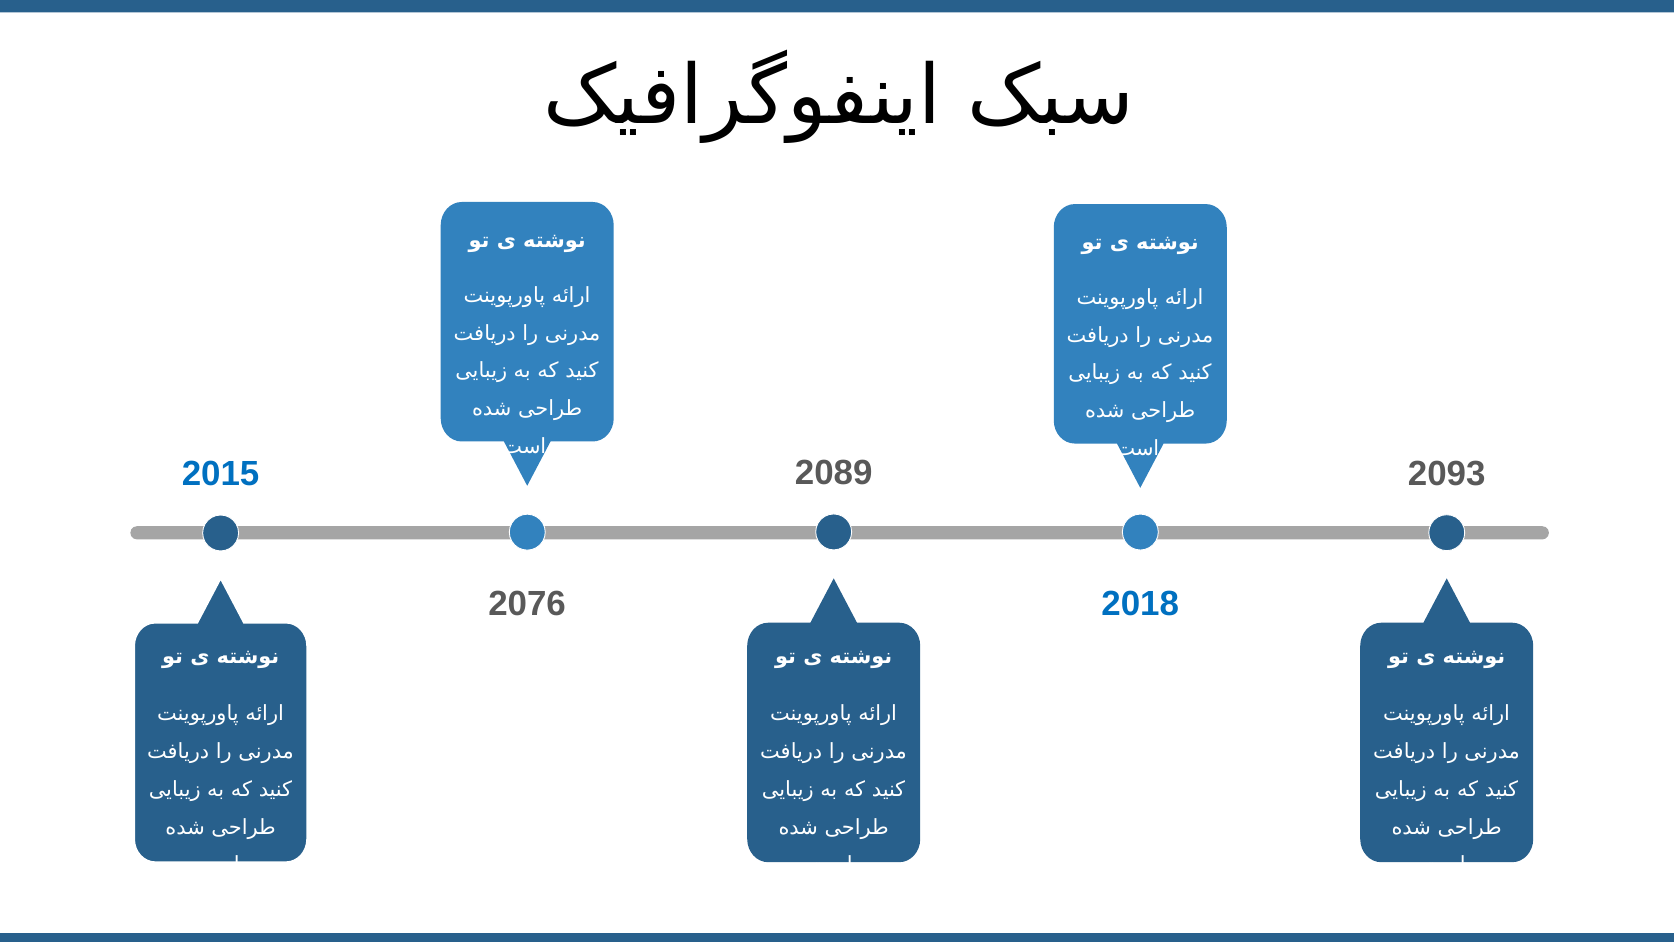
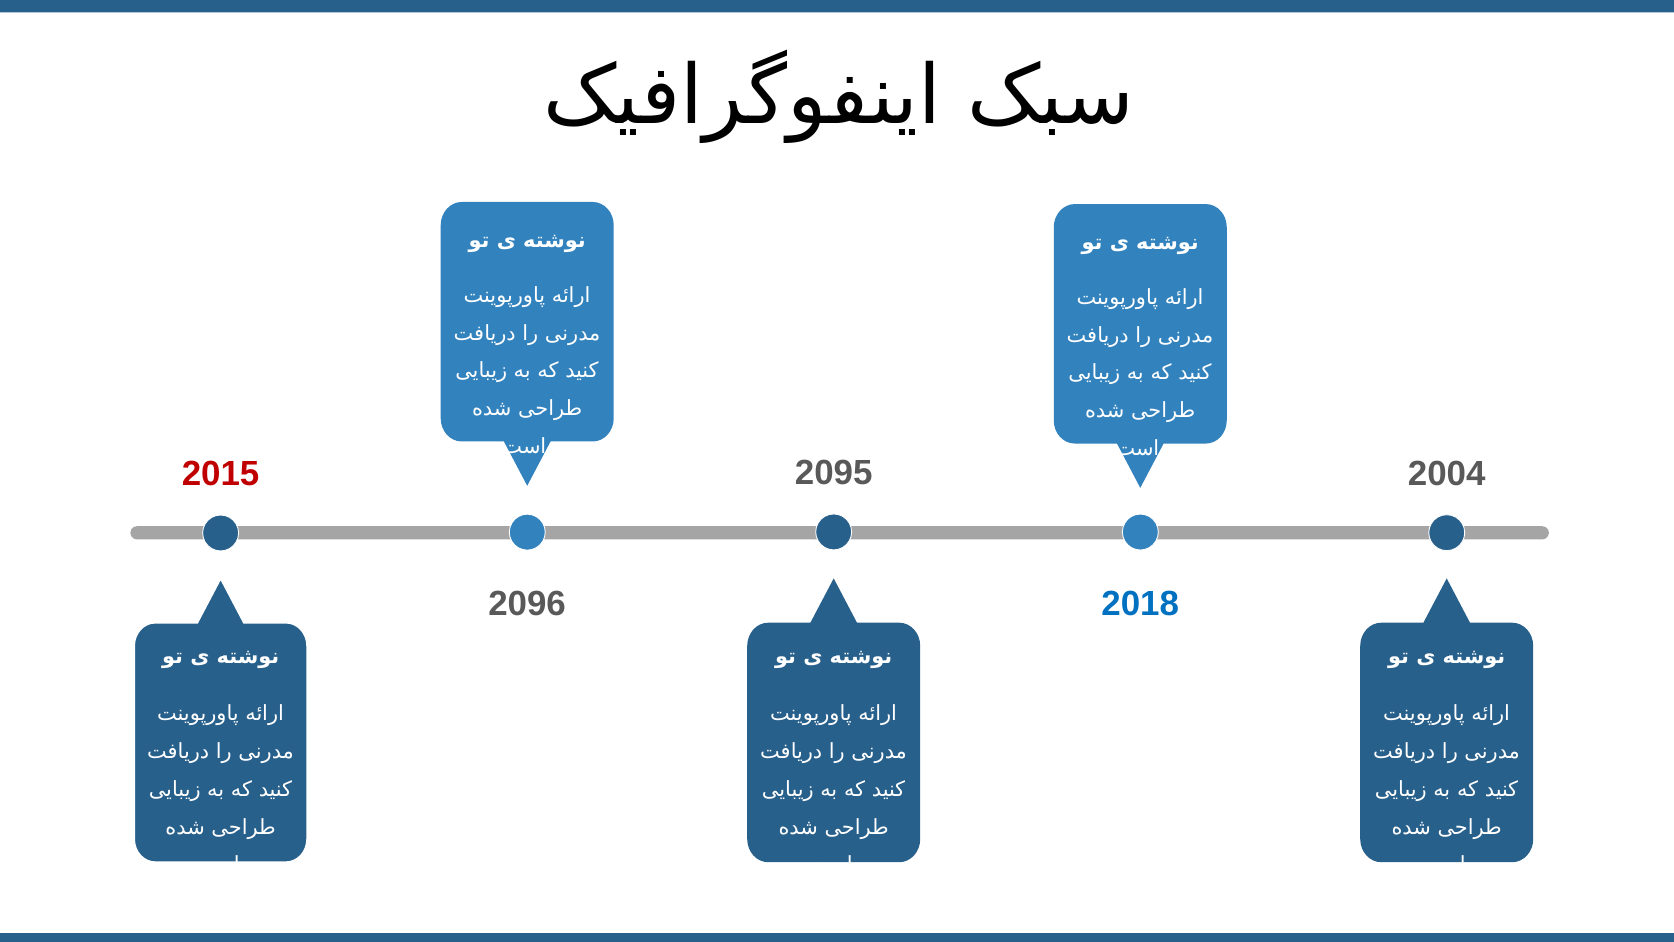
2089: 2089 -> 2095
2093: 2093 -> 2004
2015 colour: blue -> red
2076: 2076 -> 2096
